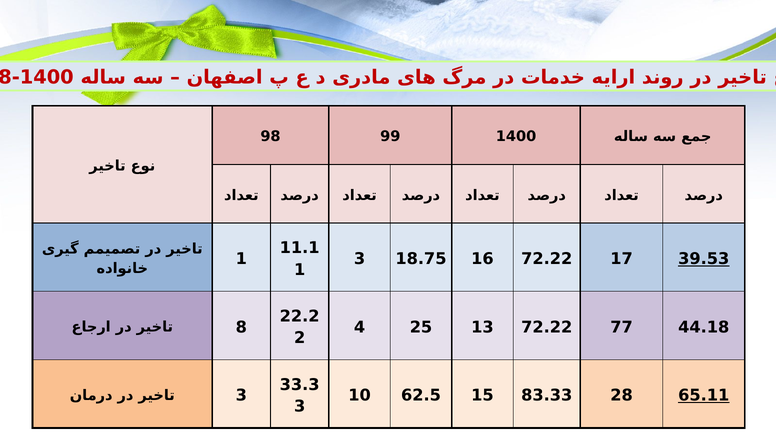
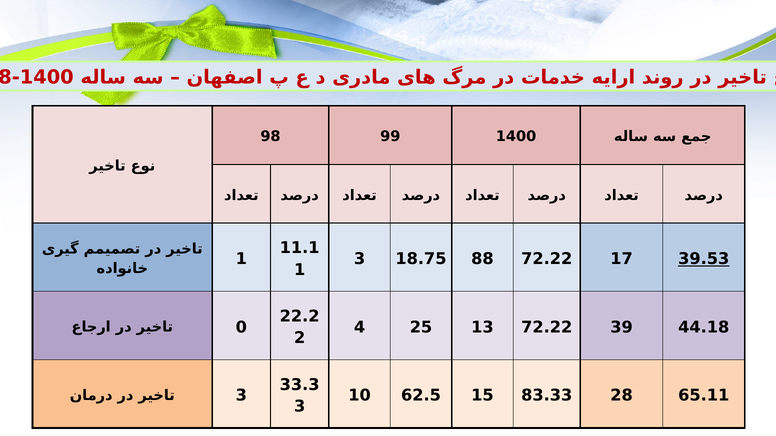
16: 16 -> 88
77: 77 -> 39
8: 8 -> 0
65.11 underline: present -> none
